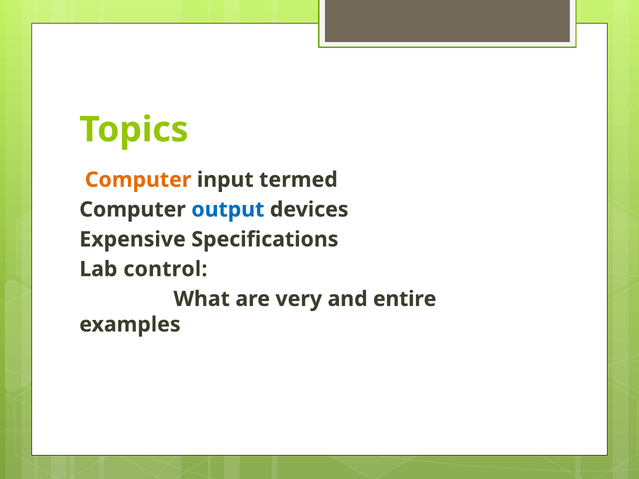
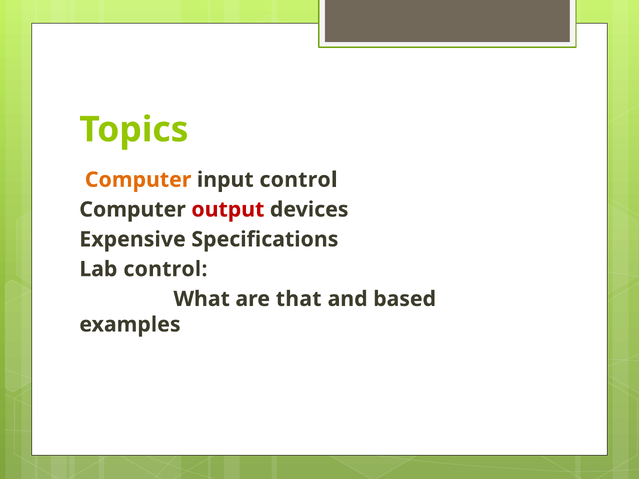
input termed: termed -> control
output colour: blue -> red
very: very -> that
entire: entire -> based
